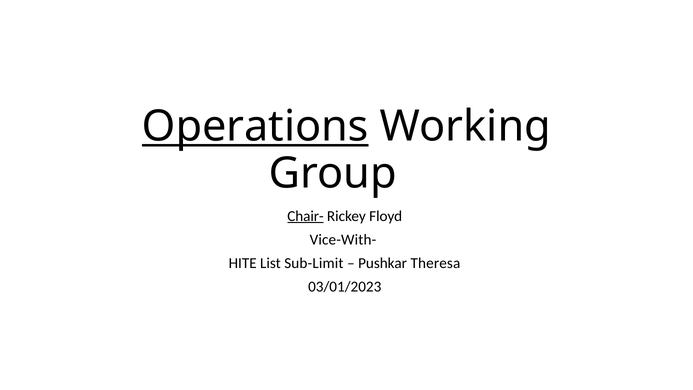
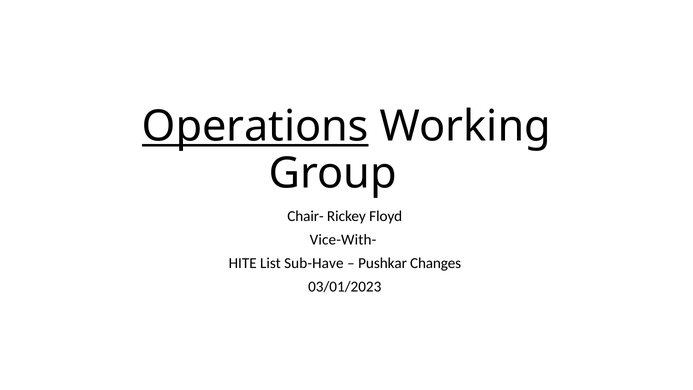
Chair- underline: present -> none
Sub-Limit: Sub-Limit -> Sub-Have
Theresa: Theresa -> Changes
